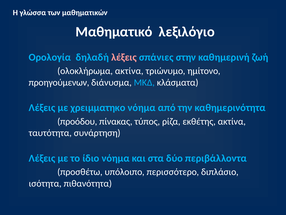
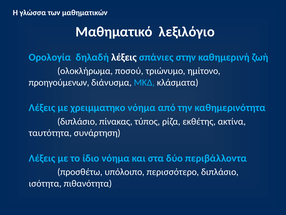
λέξεις at (124, 57) colour: pink -> white
ολοκλήρωμα ακτίνα: ακτίνα -> ποσού
προόδου at (77, 121): προόδου -> διπλάσιο
